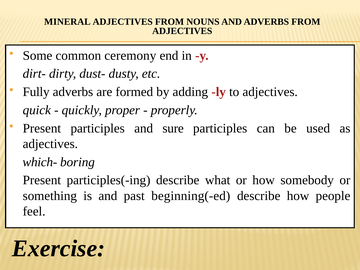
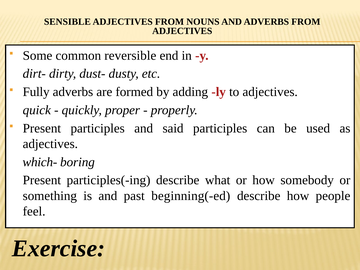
MINERAL: MINERAL -> SENSIBLE
ceremony: ceremony -> reversible
sure: sure -> said
